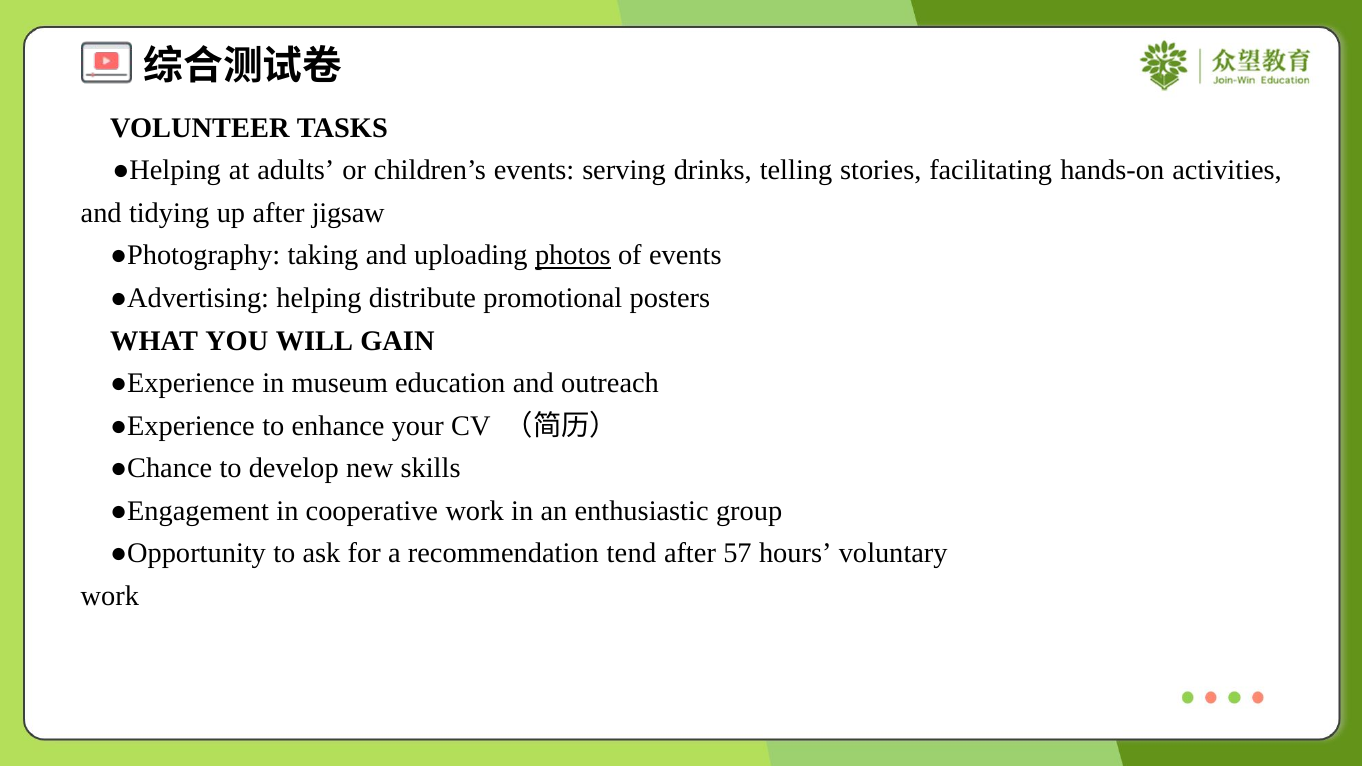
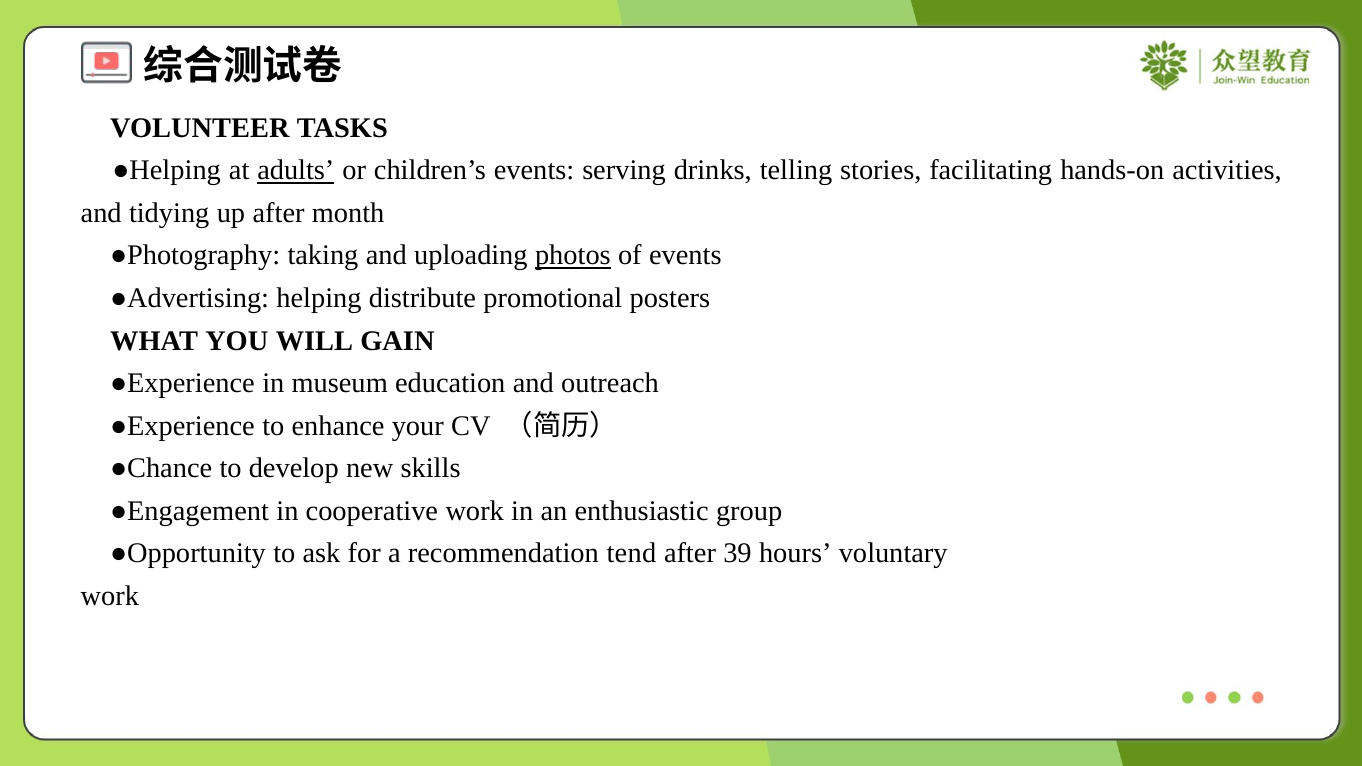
adults underline: none -> present
jigsaw: jigsaw -> month
57: 57 -> 39
